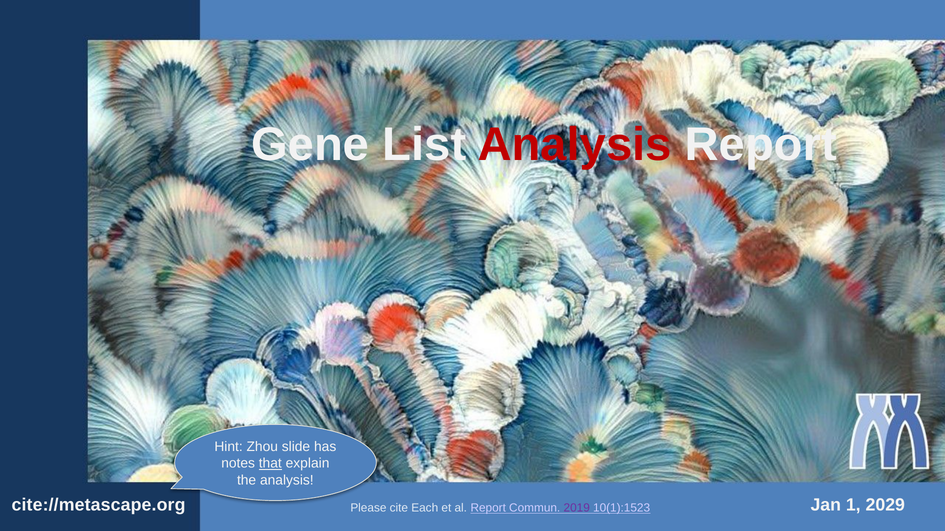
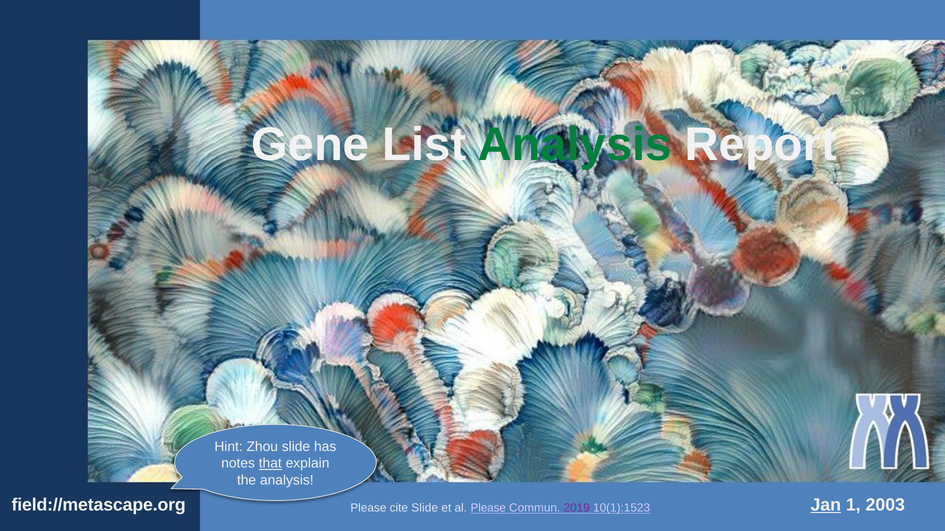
Analysis at (575, 145) colour: red -> green
cite://metascape.org: cite://metascape.org -> field://metascape.org
Jan underline: none -> present
2029: 2029 -> 2003
cite Each: Each -> Slide
al Report: Report -> Please
